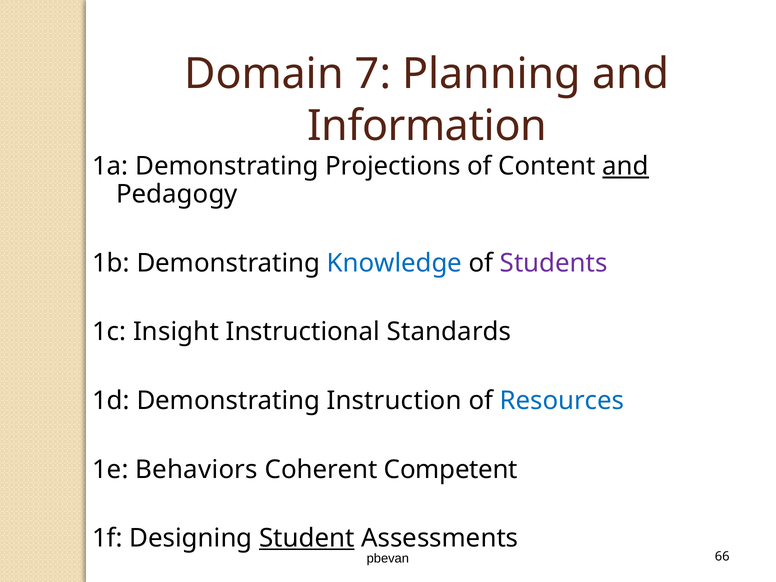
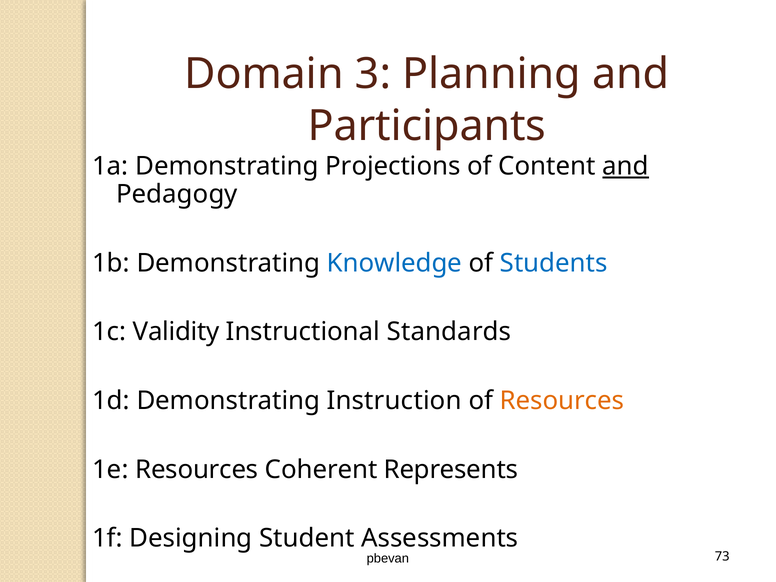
7: 7 -> 3
Information: Information -> Participants
Students colour: purple -> blue
Insight: Insight -> Validity
Resources at (562, 401) colour: blue -> orange
1e Behaviors: Behaviors -> Resources
Competent: Competent -> Represents
Student underline: present -> none
66: 66 -> 73
